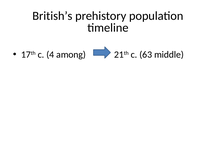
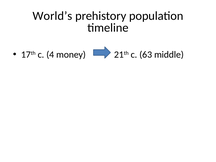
British’s: British’s -> World’s
among: among -> money
